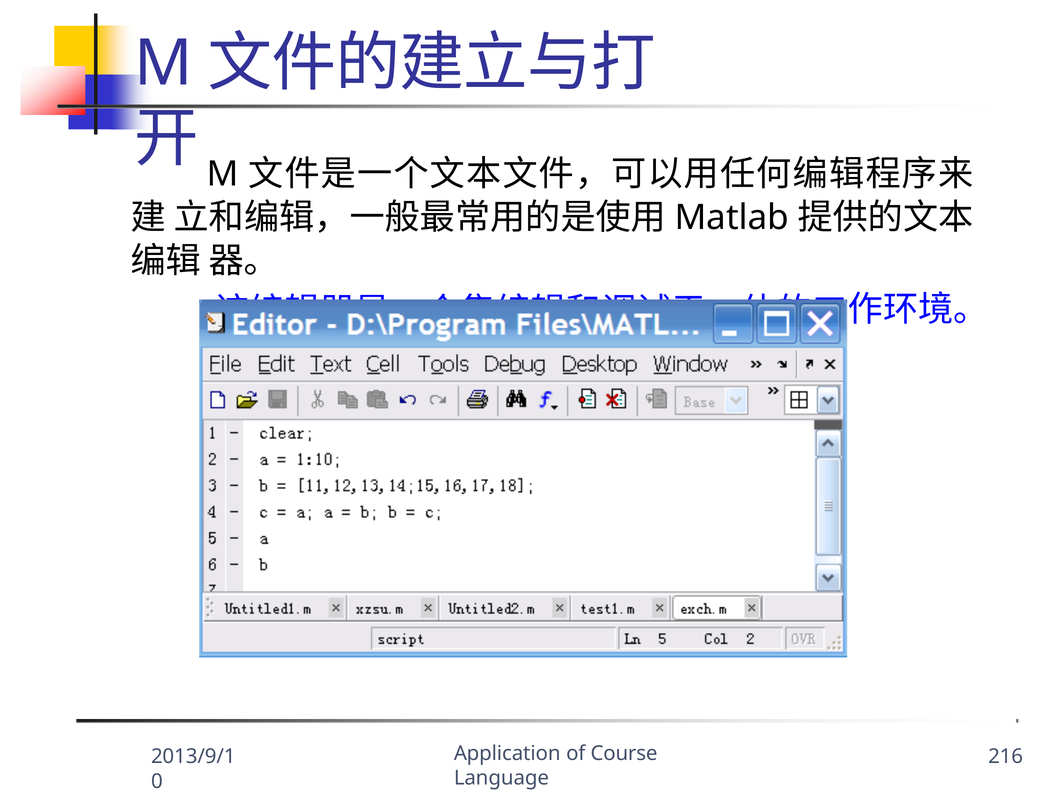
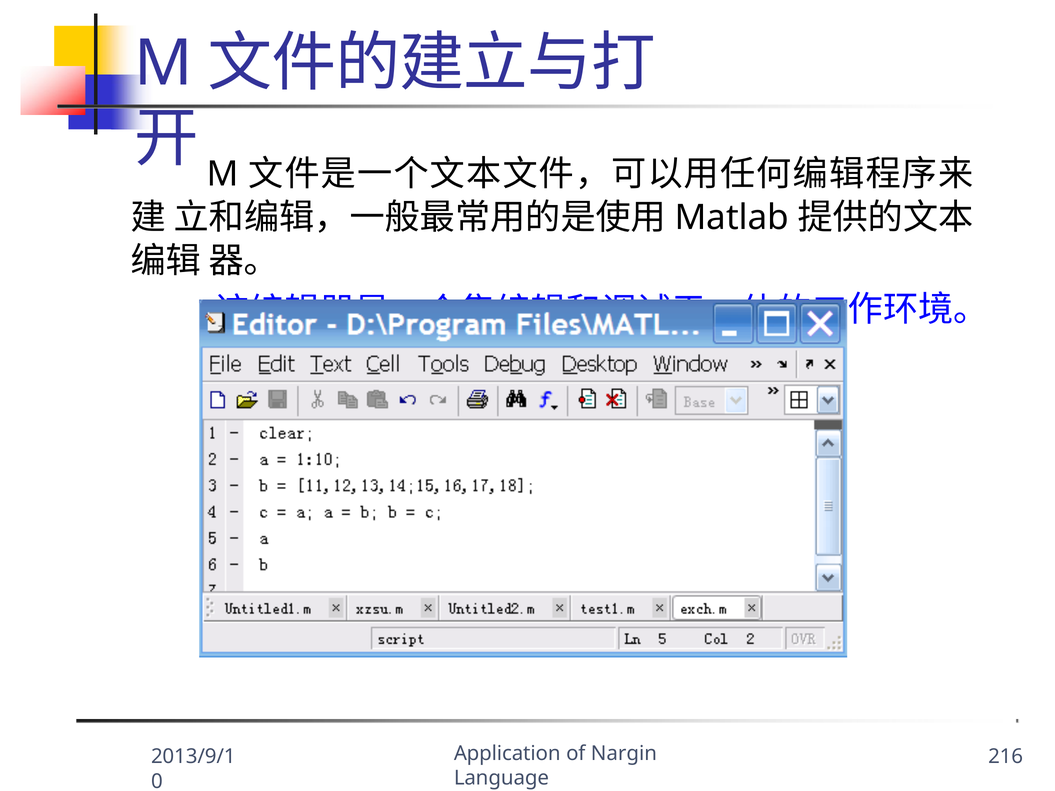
Course: Course -> Nargin
